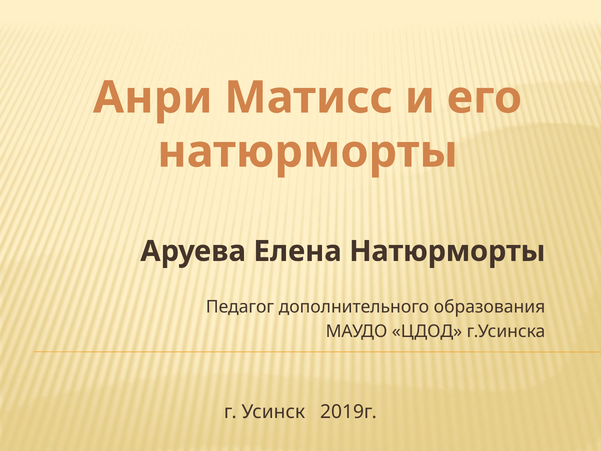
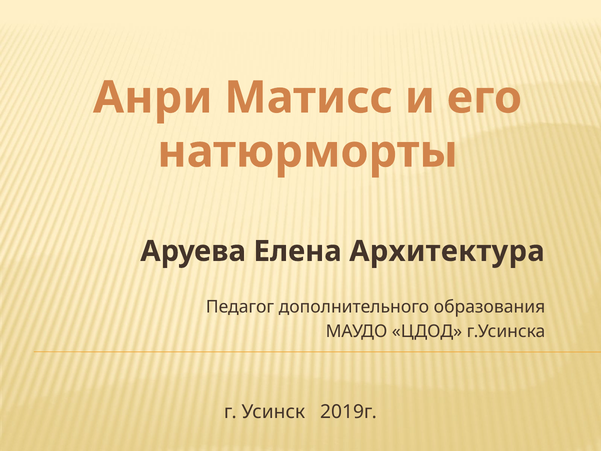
Елена Натюрморты: Натюрморты -> Архитектура
